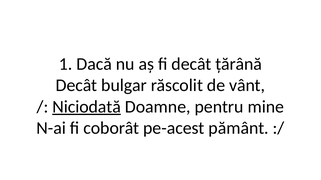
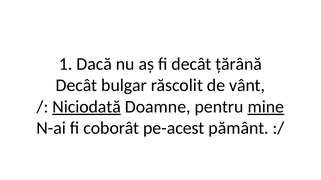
mine underline: none -> present
